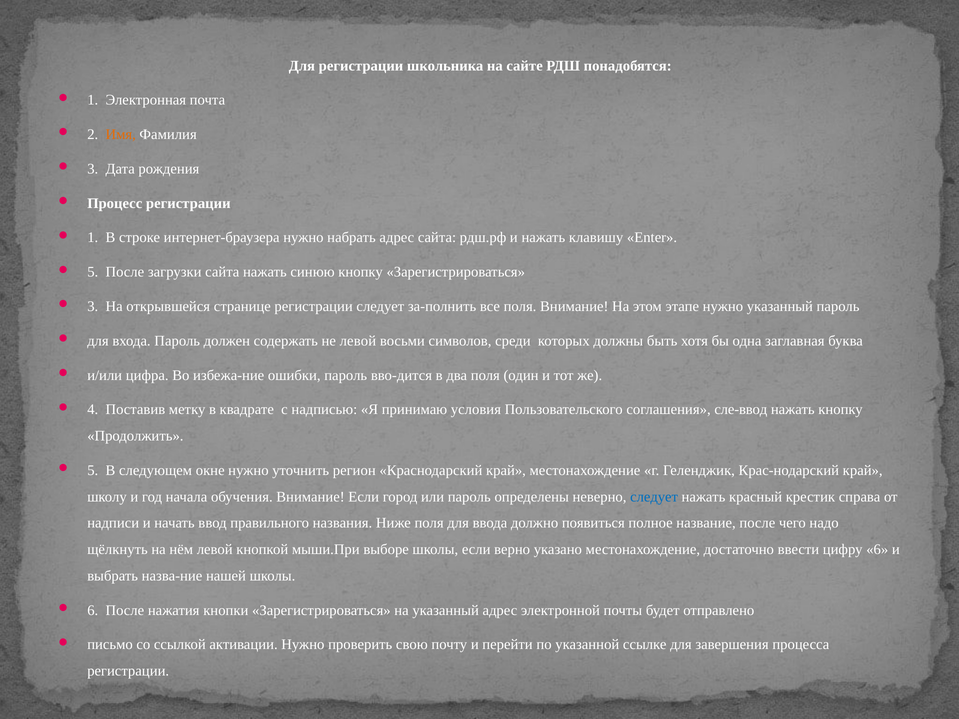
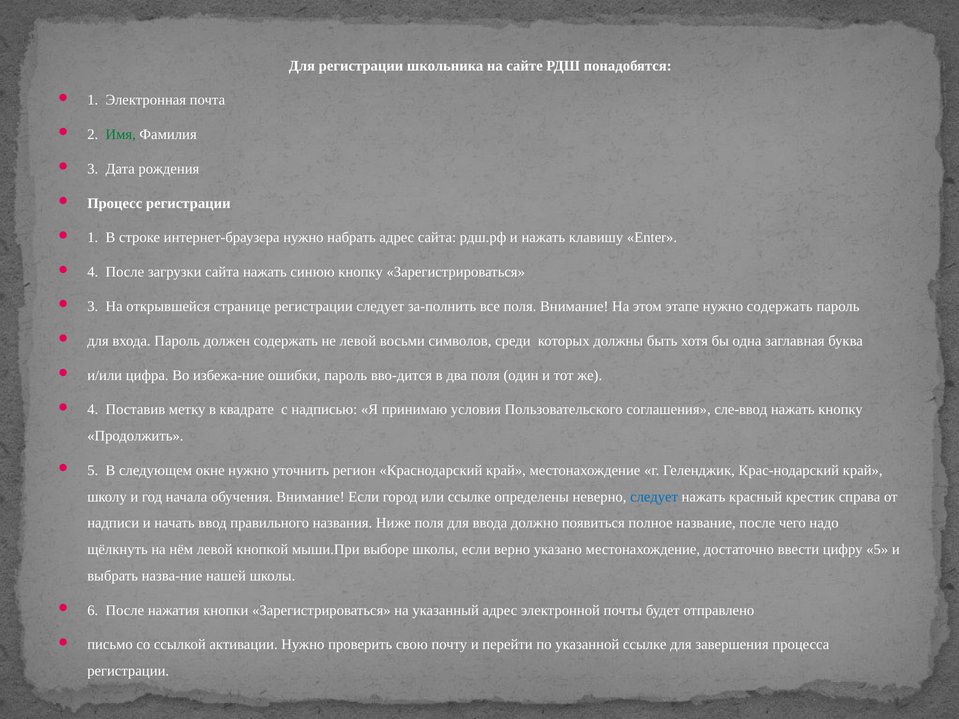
Имя colour: orange -> green
5 at (93, 272): 5 -> 4
нужно указанный: указанный -> содержать
или пароль: пароль -> ссылке
цифру 6: 6 -> 5
